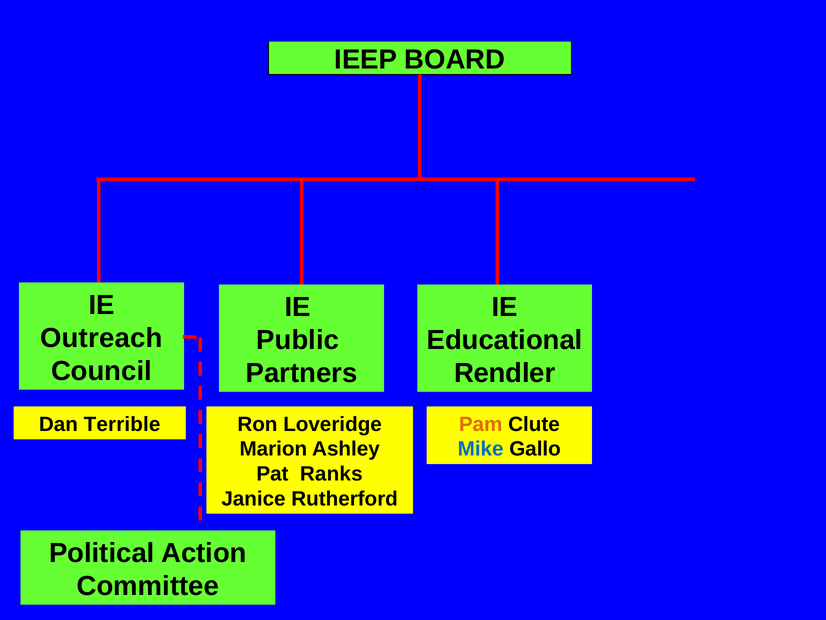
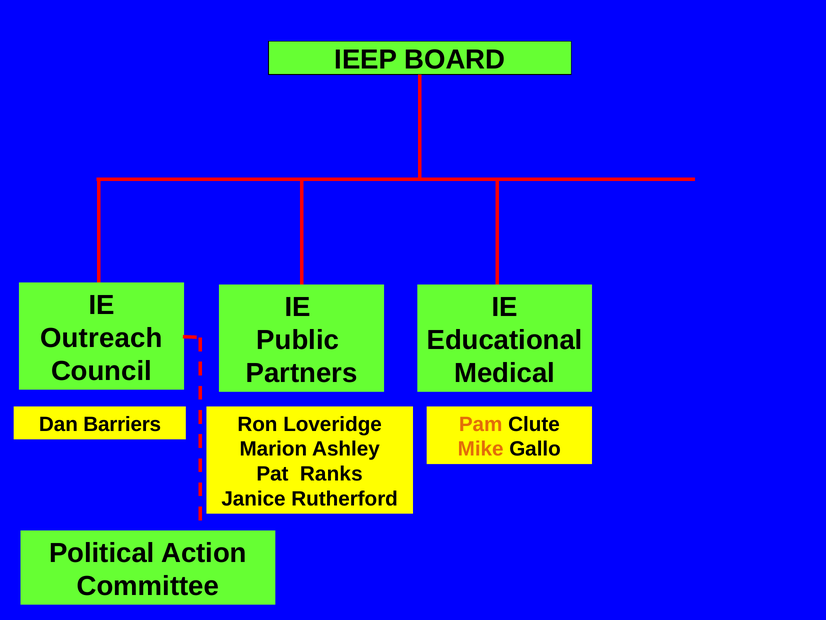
Rendler: Rendler -> Medical
Terrible: Terrible -> Barriers
Mike colour: blue -> orange
